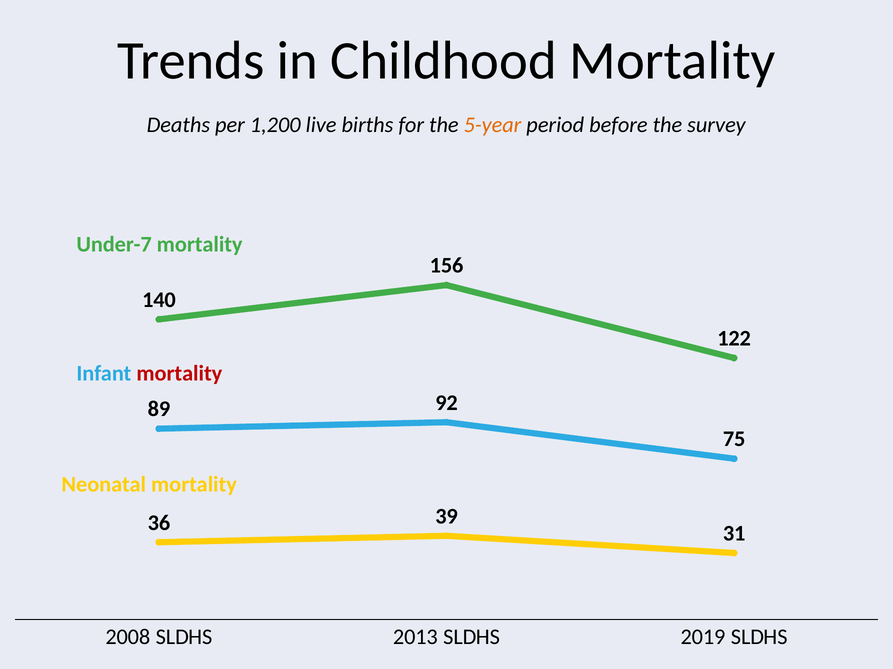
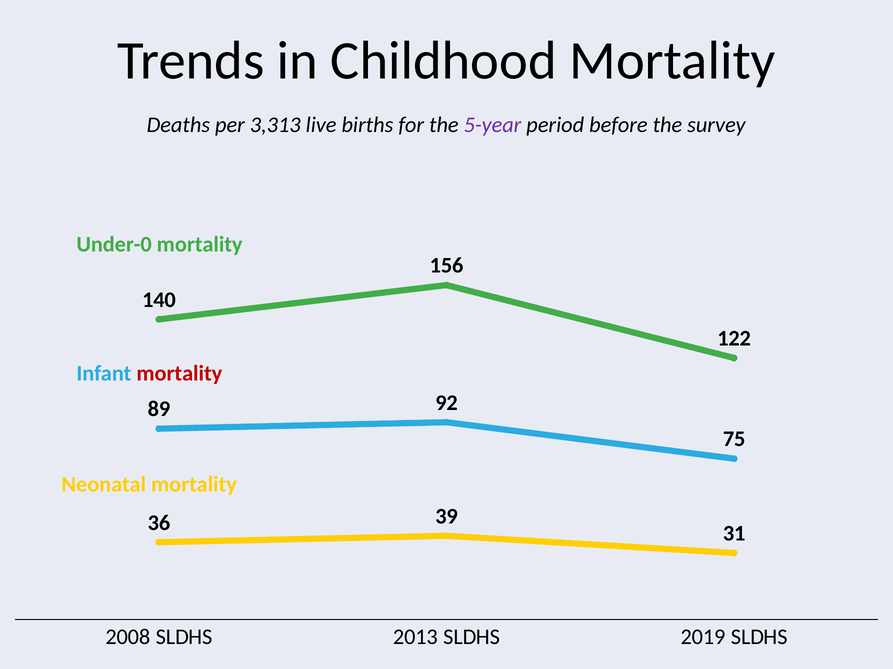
1,200: 1,200 -> 3,313
5-year colour: orange -> purple
Under-7: Under-7 -> Under-0
